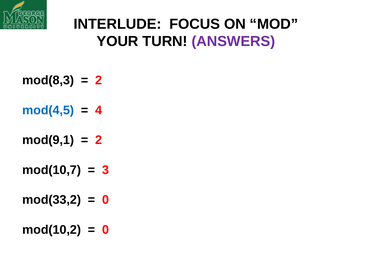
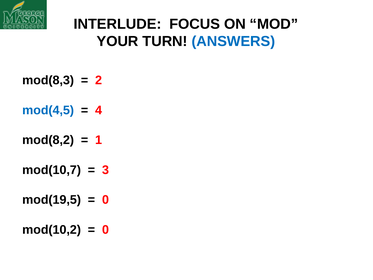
ANSWERS colour: purple -> blue
mod(9,1: mod(9,1 -> mod(8,2
2 at (99, 140): 2 -> 1
mod(33,2: mod(33,2 -> mod(19,5
